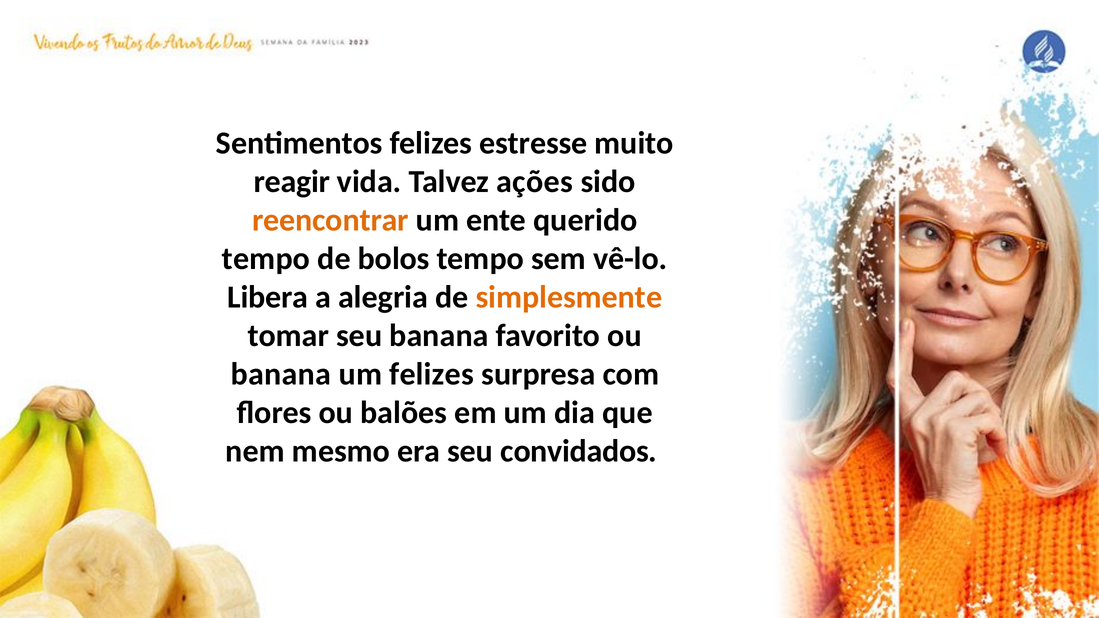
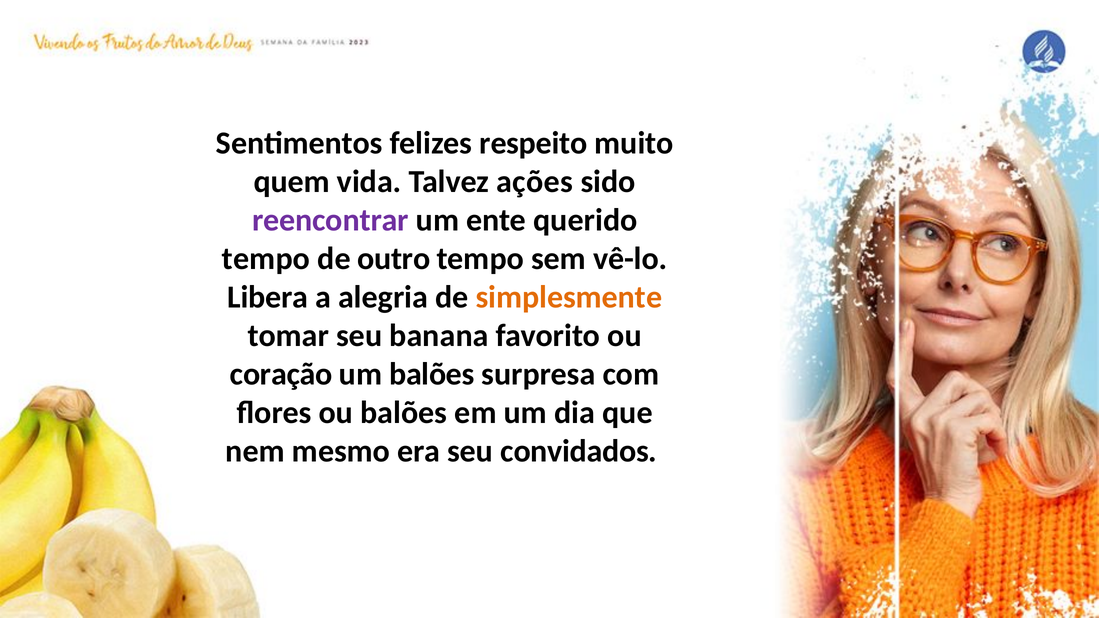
estresse: estresse -> respeito
reagir: reagir -> quem
reencontrar colour: orange -> purple
bolos: bolos -> outro
banana at (281, 374): banana -> coração
um felizes: felizes -> balões
